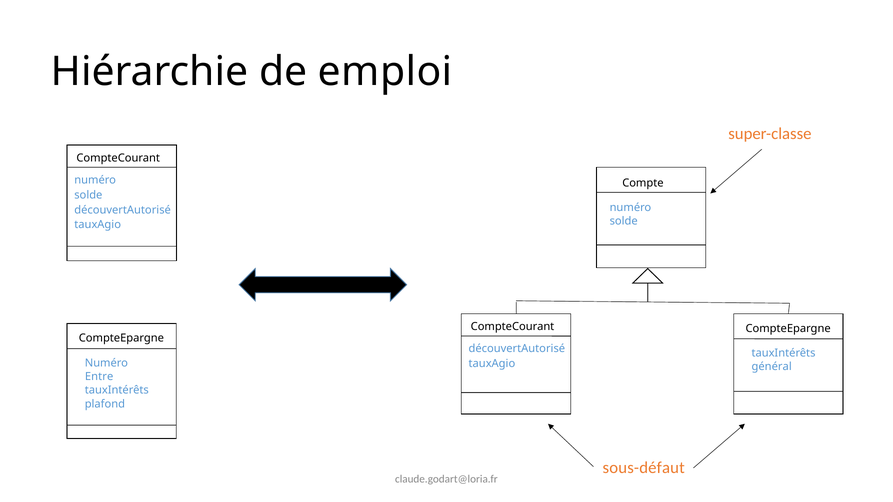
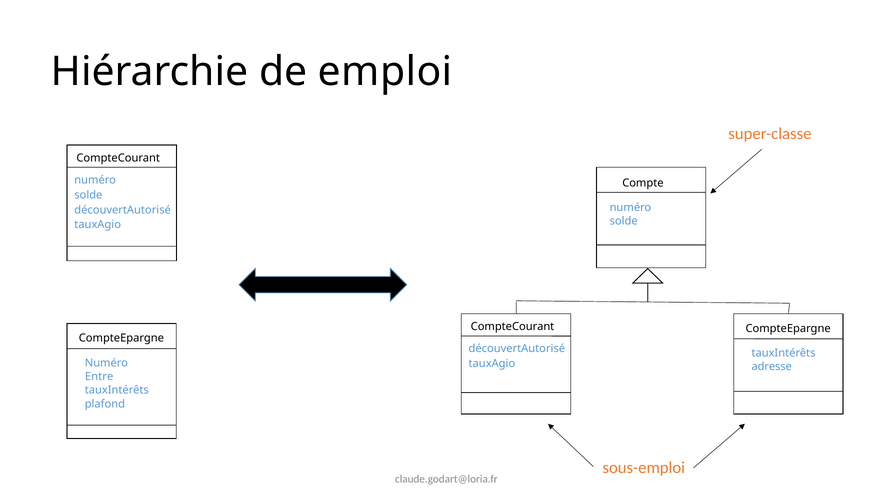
général: général -> adresse
sous-défaut: sous-défaut -> sous-emploi
